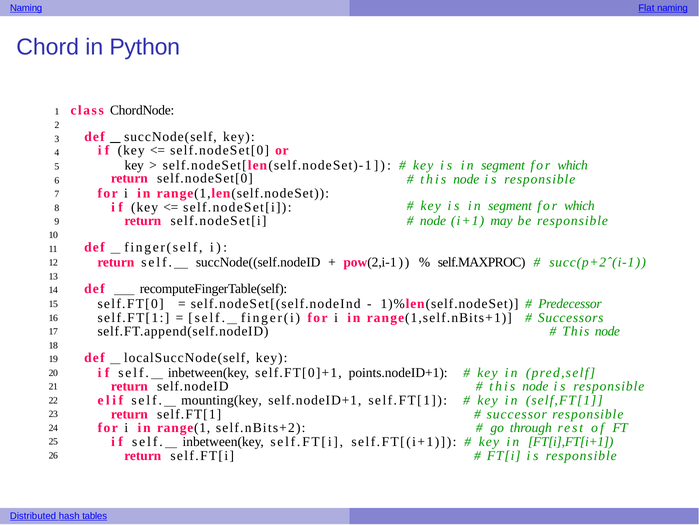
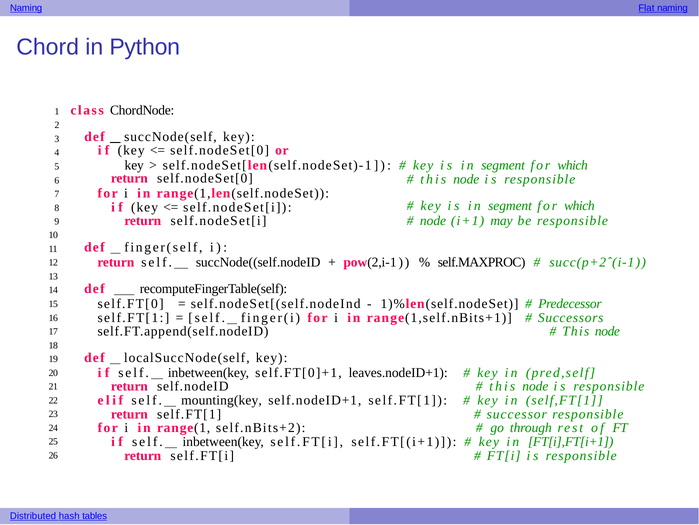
points.nodeID+1: points.nodeID+1 -> leaves.nodeID+1
